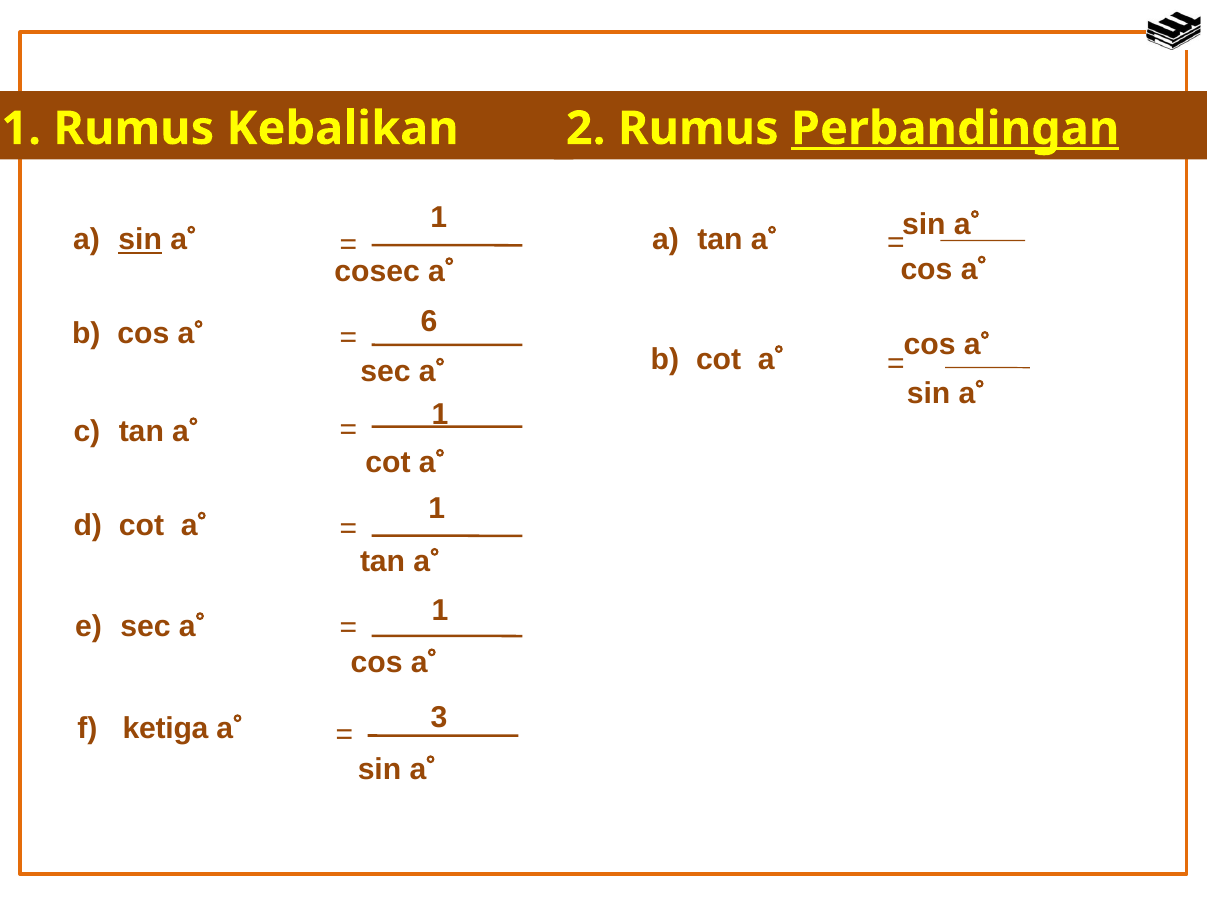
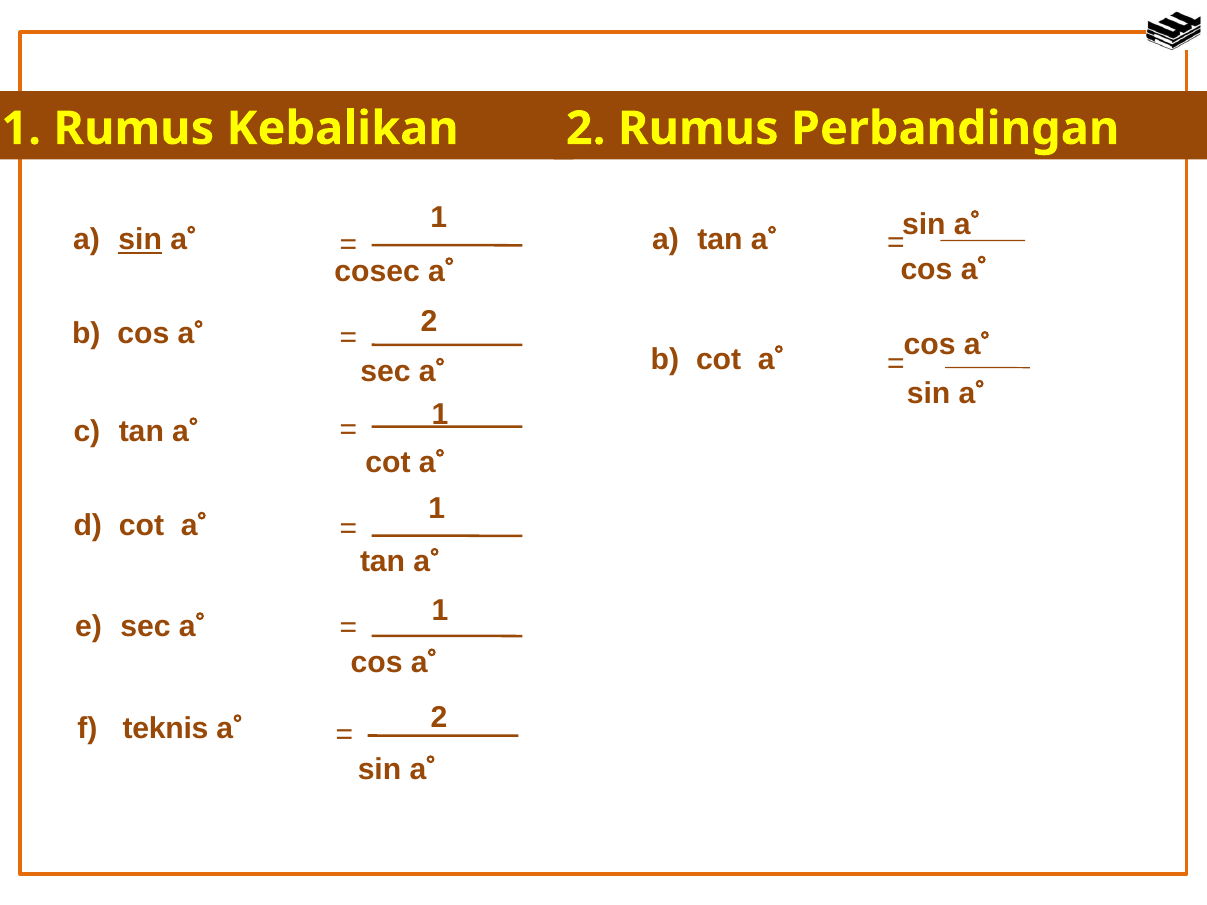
Perbandingan underline: present -> none
cos a 6: 6 -> 2
ketiga: ketiga -> teknis
3 at (439, 718): 3 -> 2
